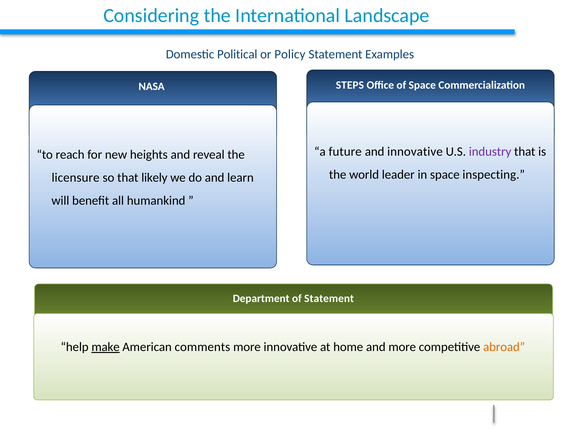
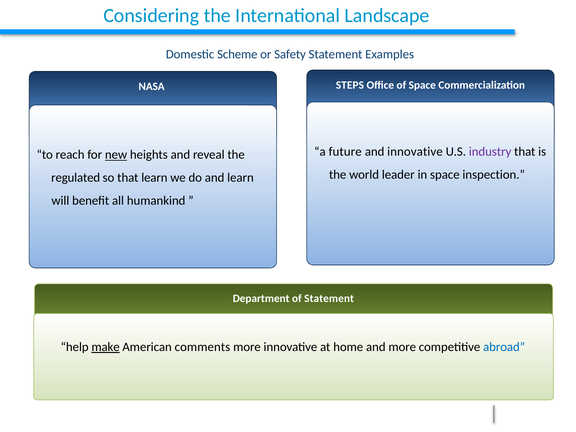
Political: Political -> Scheme
Policy: Policy -> Safety
new underline: none -> present
inspecting: inspecting -> inspection
licensure: licensure -> regulated
that likely: likely -> learn
abroad colour: orange -> blue
